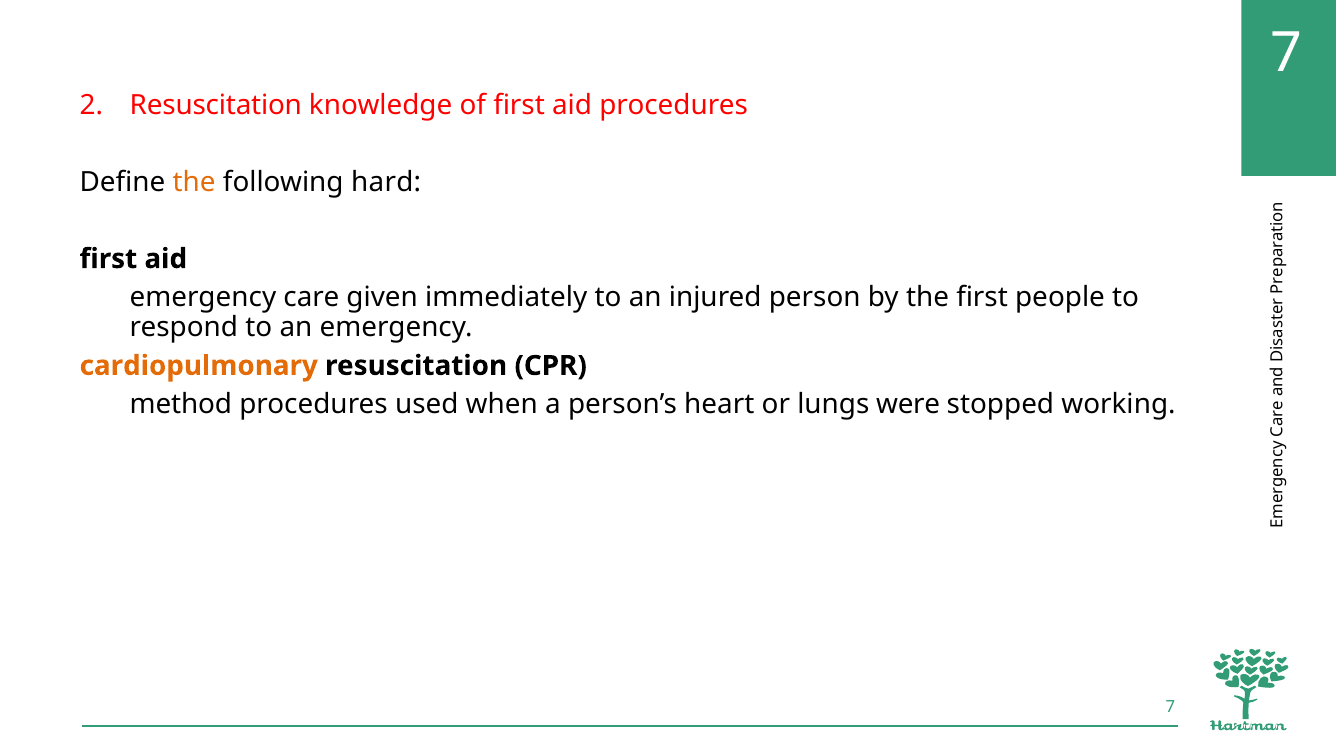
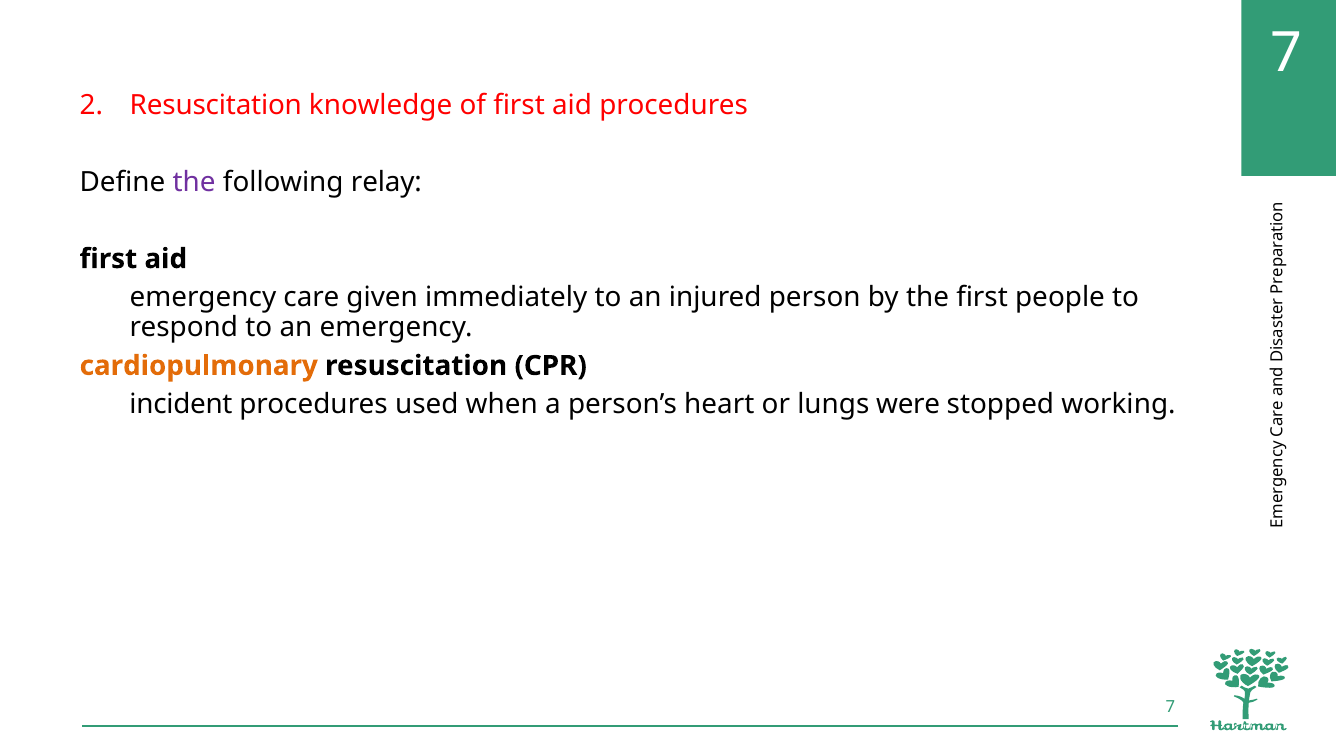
the at (194, 182) colour: orange -> purple
hard: hard -> relay
method: method -> incident
